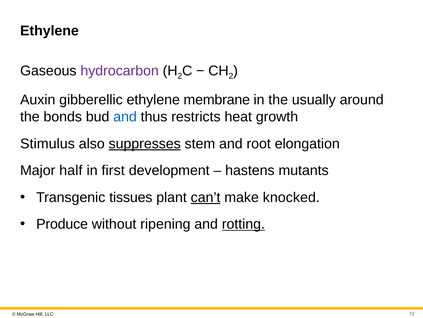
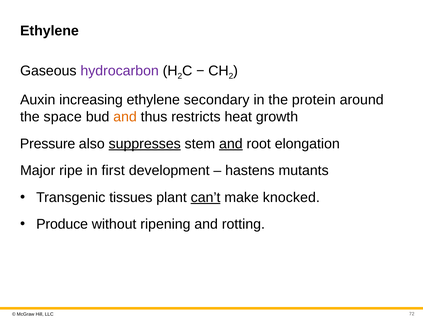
gibberellic: gibberellic -> increasing
membrane: membrane -> secondary
usually: usually -> protein
bonds: bonds -> space
and at (125, 117) colour: blue -> orange
Stimulus: Stimulus -> Pressure
and at (231, 143) underline: none -> present
half: half -> ripe
rotting underline: present -> none
